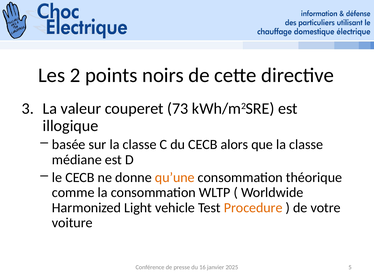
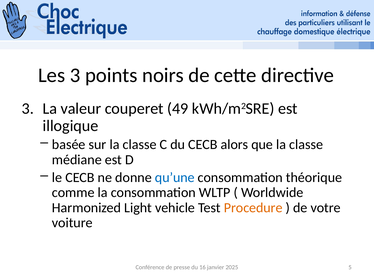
Les 2: 2 -> 3
73: 73 -> 49
qu’une colour: orange -> blue
